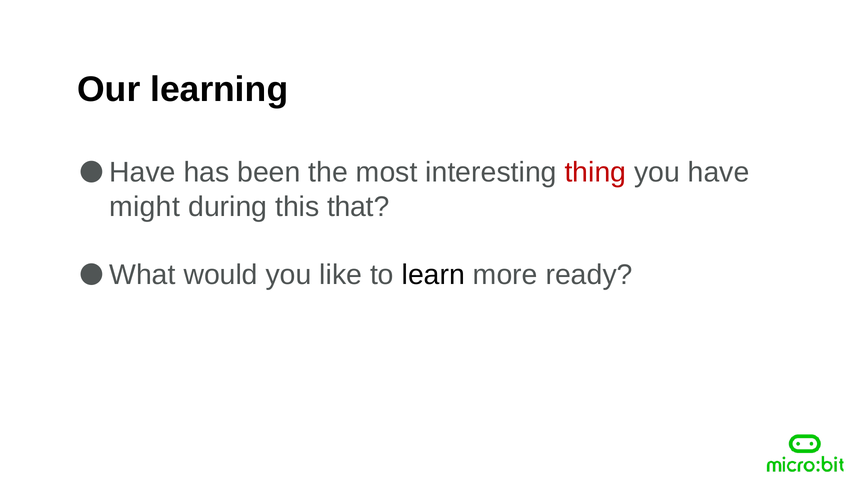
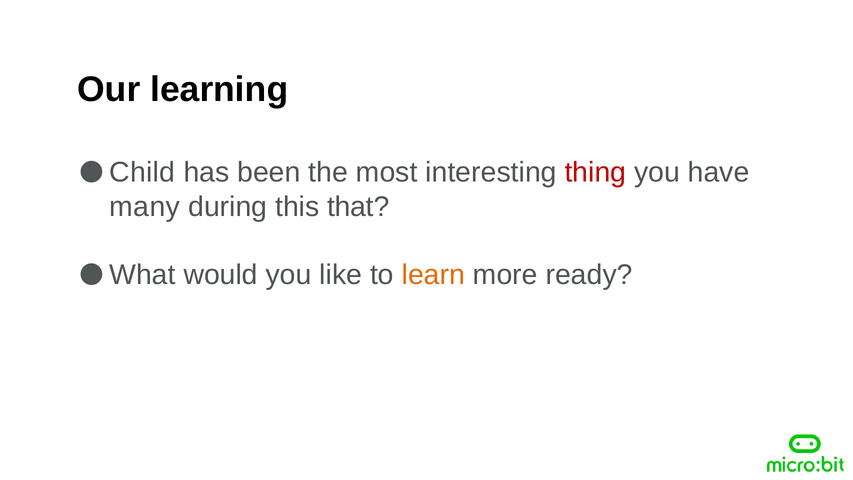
Have at (142, 172): Have -> Child
might: might -> many
learn colour: black -> orange
